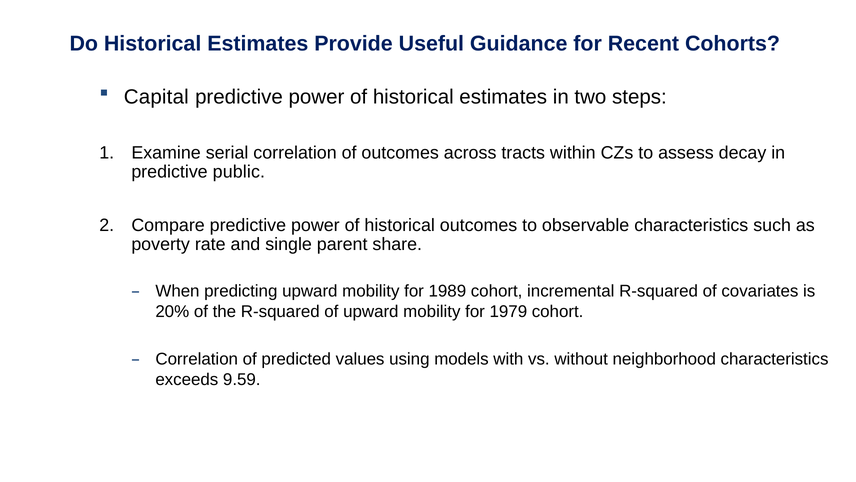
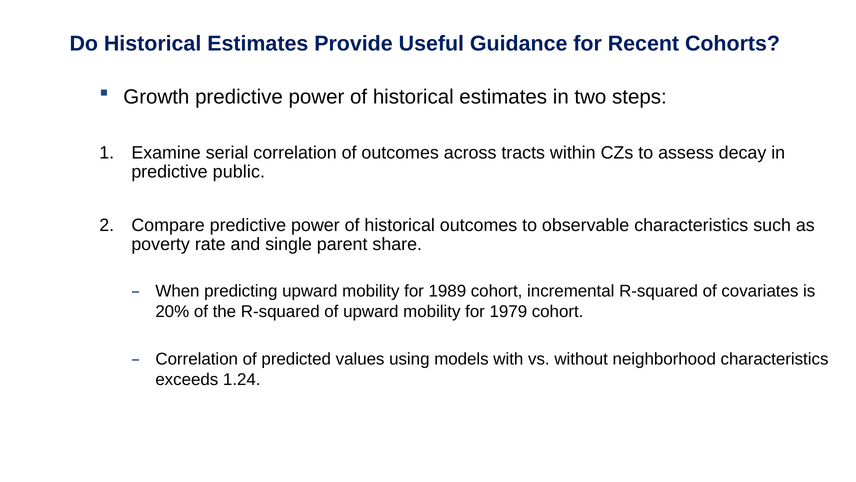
Capital: Capital -> Growth
9.59: 9.59 -> 1.24
